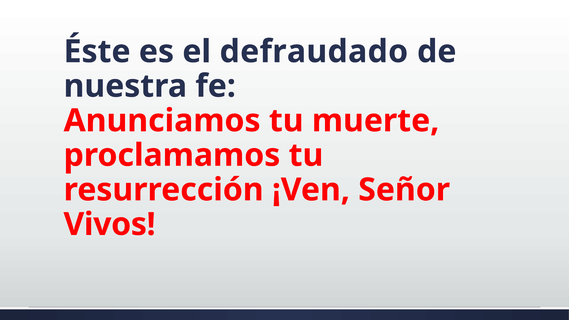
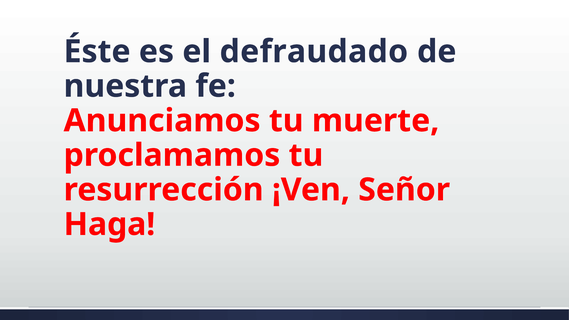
Vivos: Vivos -> Haga
